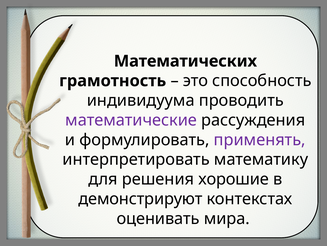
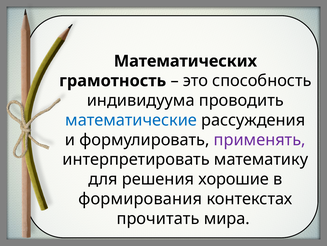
математические colour: purple -> blue
демонстрируют: демонстрируют -> формирования
оценивать: оценивать -> прочитать
